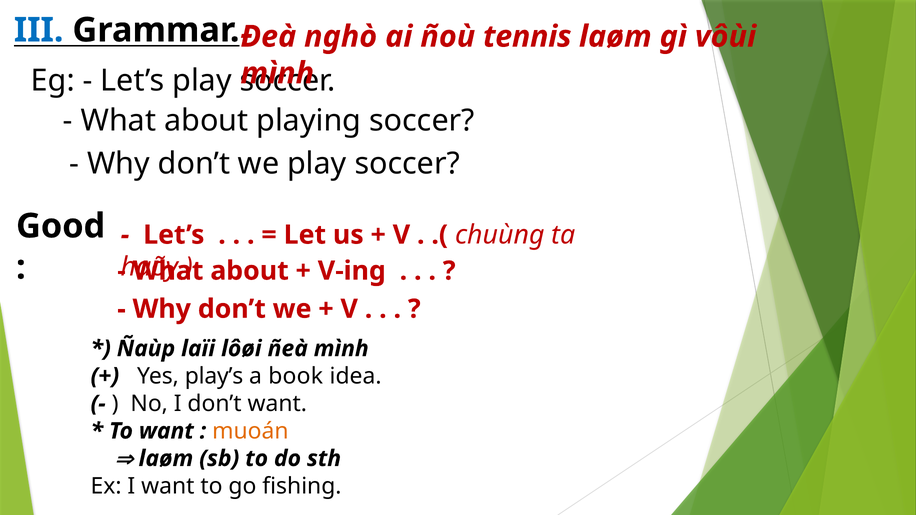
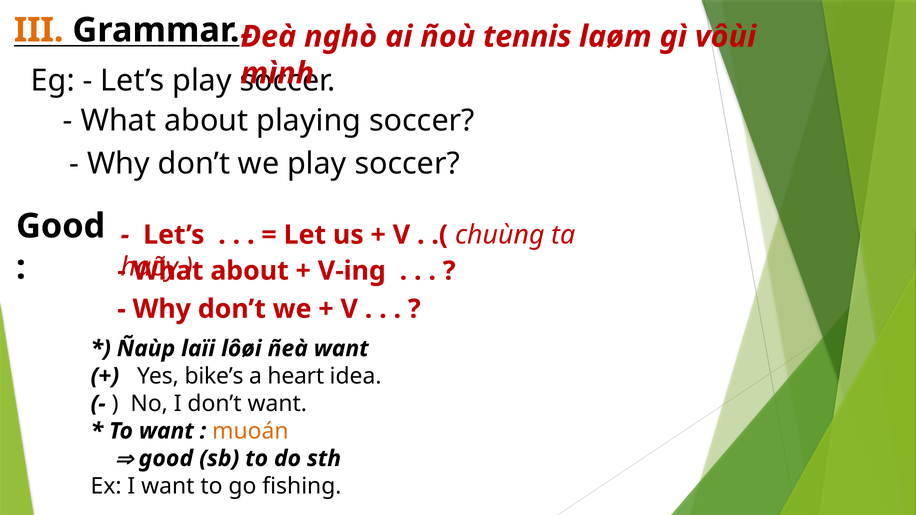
III colour: blue -> orange
ñeà mình: mình -> want
play’s: play’s -> bike’s
book: book -> heart
laøm at (166, 459): laøm -> good
